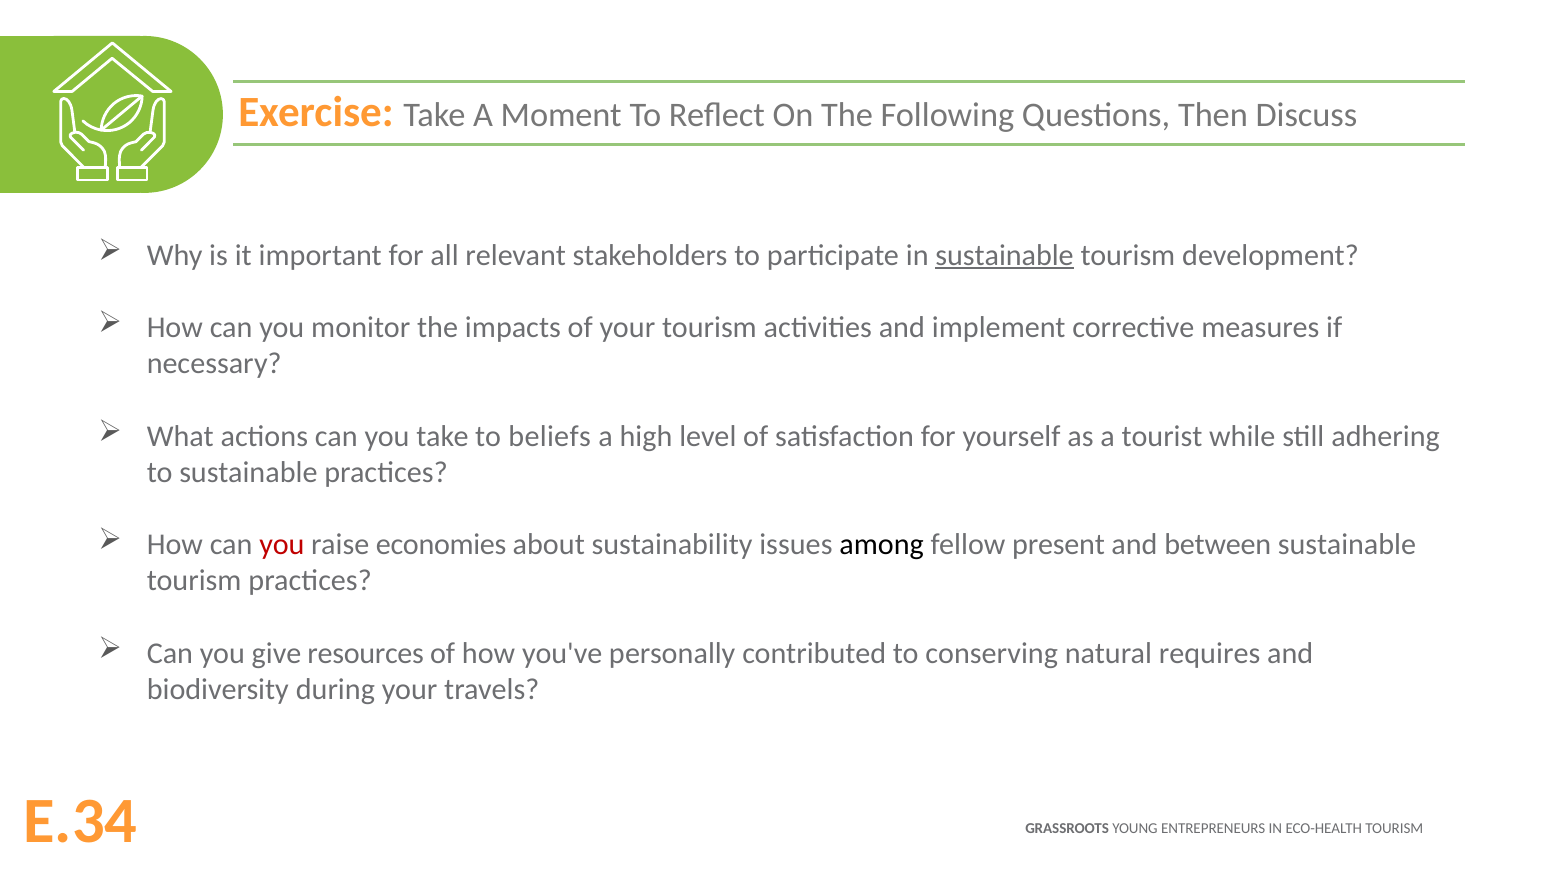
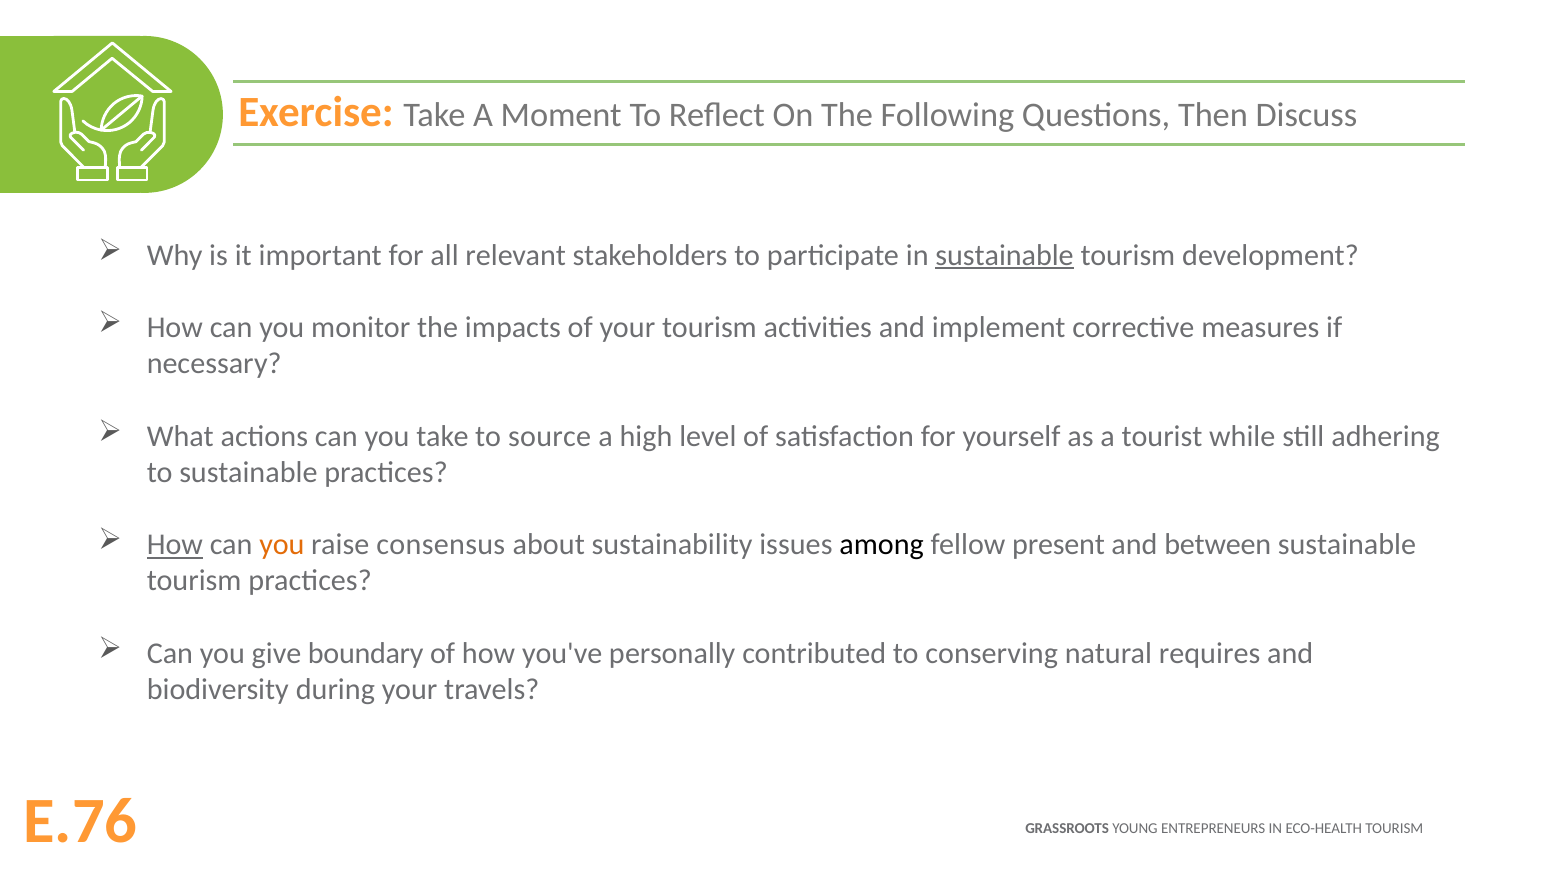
beliefs: beliefs -> source
How at (175, 544) underline: none -> present
you at (282, 544) colour: red -> orange
economies: economies -> consensus
resources: resources -> boundary
E.34: E.34 -> E.76
